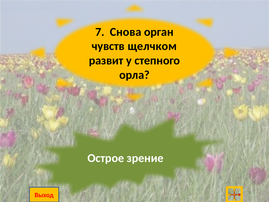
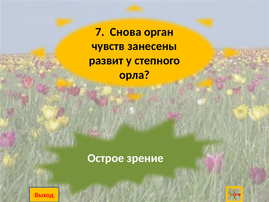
щелчком: щелчком -> занесены
